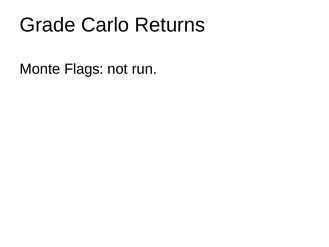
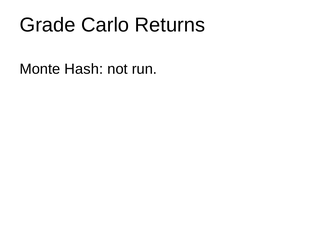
Flags: Flags -> Hash
